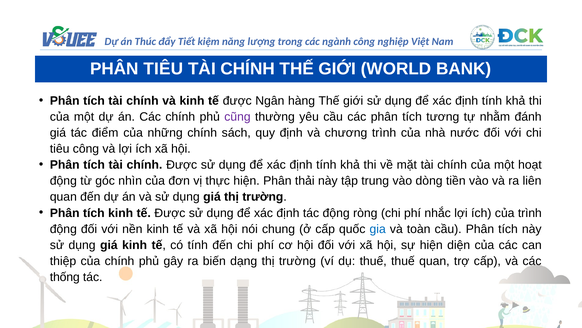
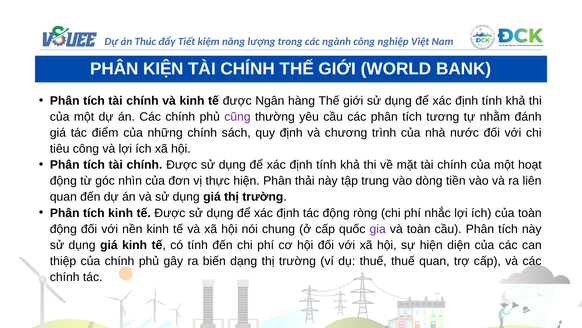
PHÂN TIÊU: TIÊU -> KIỆN
của trình: trình -> toàn
gia colour: blue -> purple
thống at (65, 277): thống -> chính
